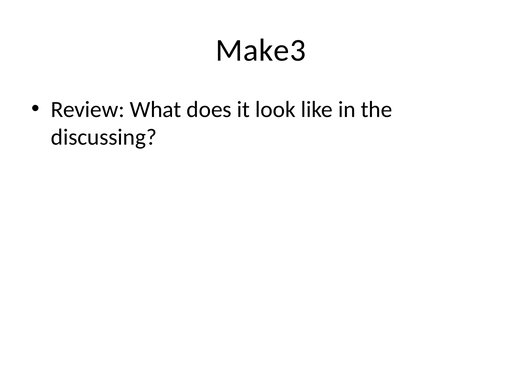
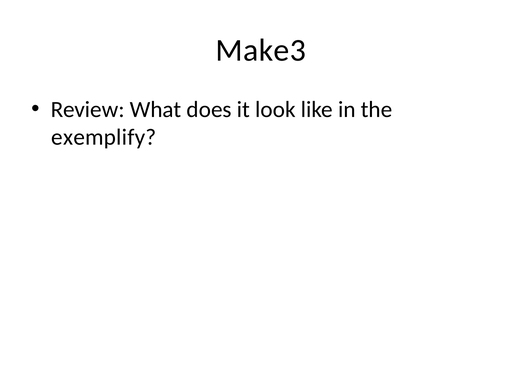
discussing: discussing -> exemplify
